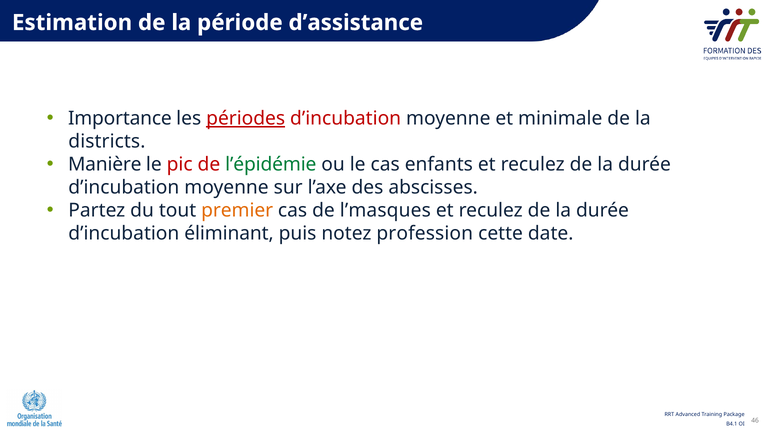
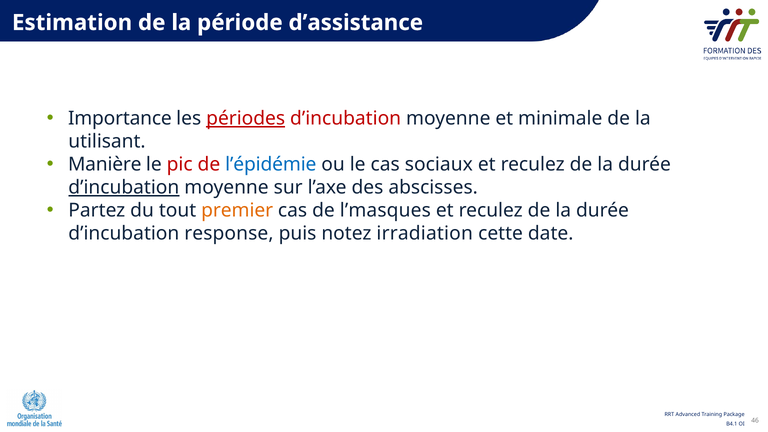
districts: districts -> utilisant
l’épidémie colour: green -> blue
enfants: enfants -> sociaux
d’incubation at (124, 188) underline: none -> present
éliminant: éliminant -> response
profession: profession -> irradiation
